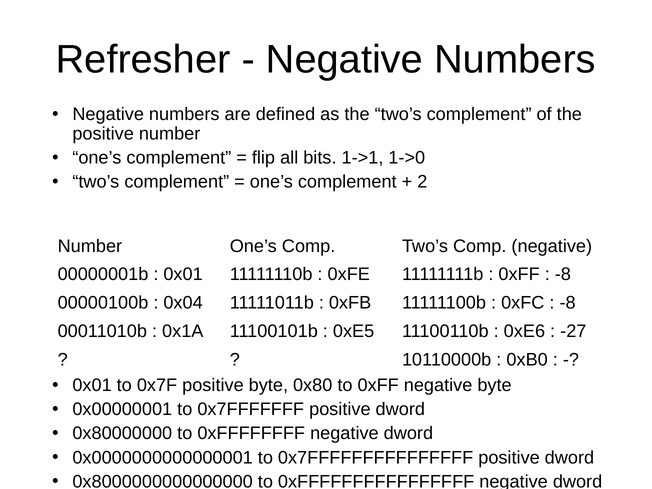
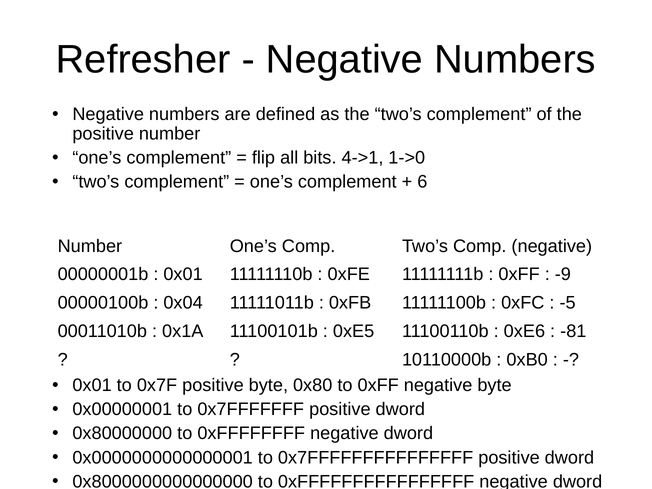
1->1: 1->1 -> 4->1
2: 2 -> 6
-8 at (563, 274): -8 -> -9
-8 at (568, 303): -8 -> -5
-27: -27 -> -81
